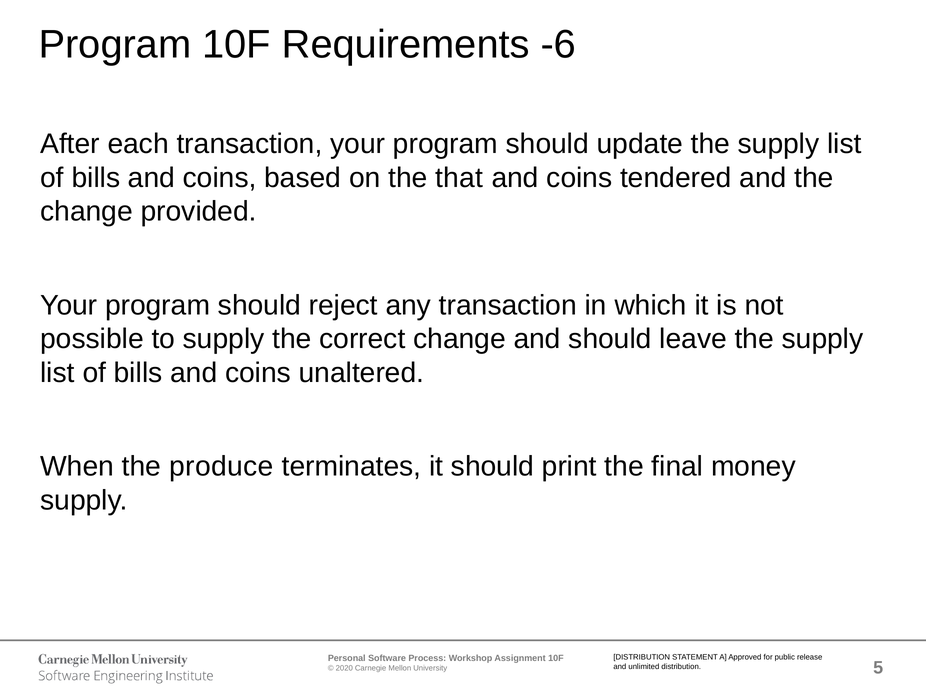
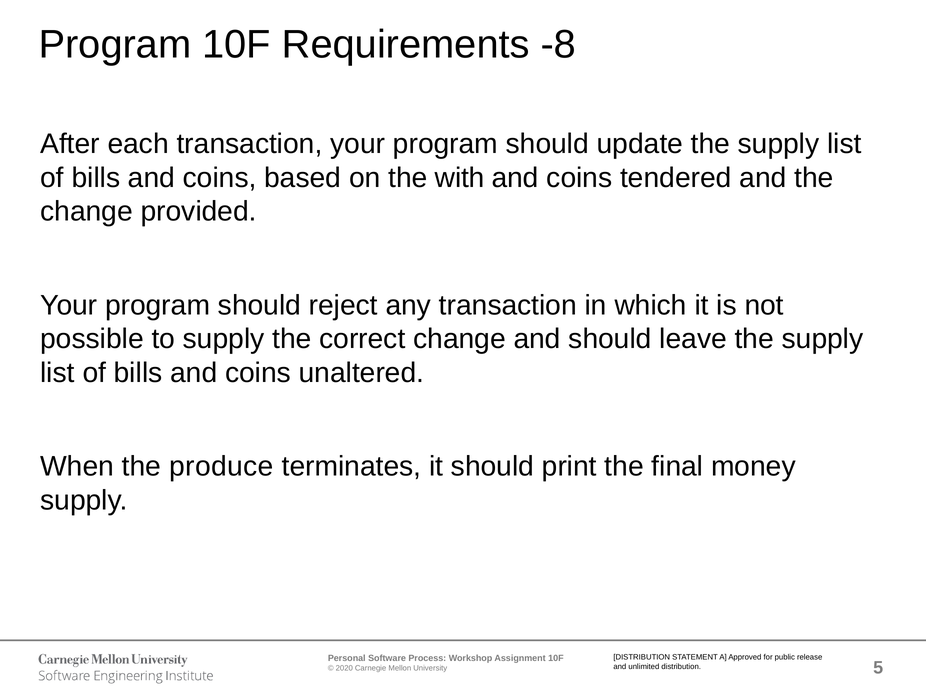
-6: -6 -> -8
that: that -> with
